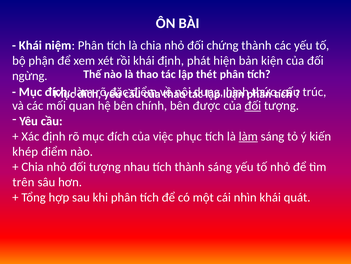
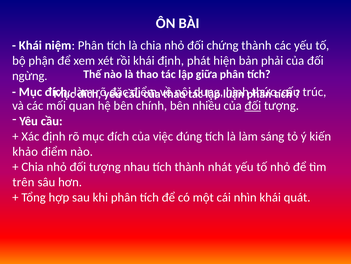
kiện: kiện -> phải
thét: thét -> giữa
được: được -> nhiều
phục: phục -> đúng
làm at (248, 136) underline: present -> none
khép: khép -> khảo
thành sáng: sáng -> nhát
